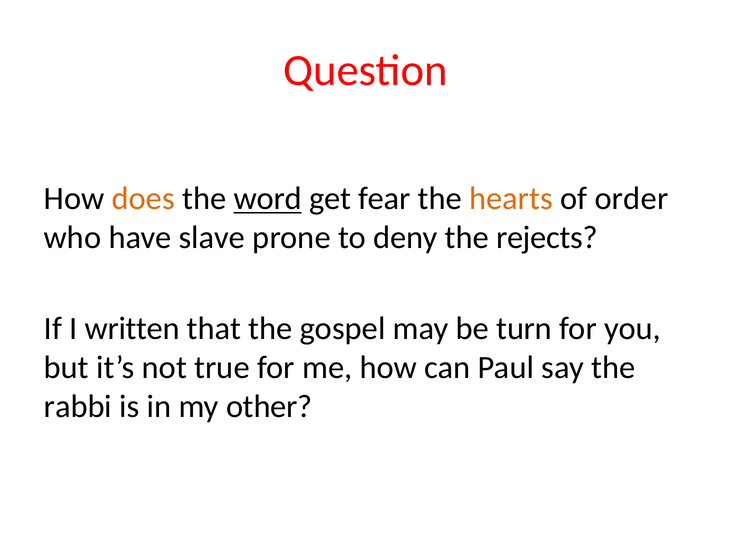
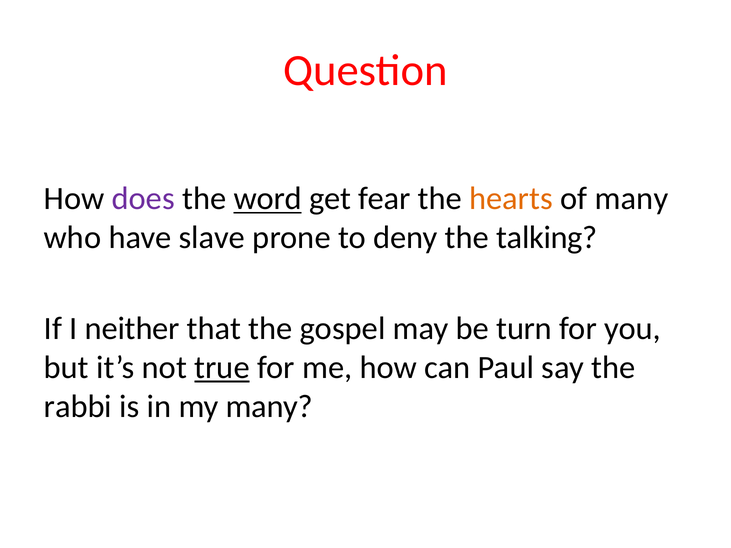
does colour: orange -> purple
of order: order -> many
rejects: rejects -> talking
written: written -> neither
true underline: none -> present
my other: other -> many
